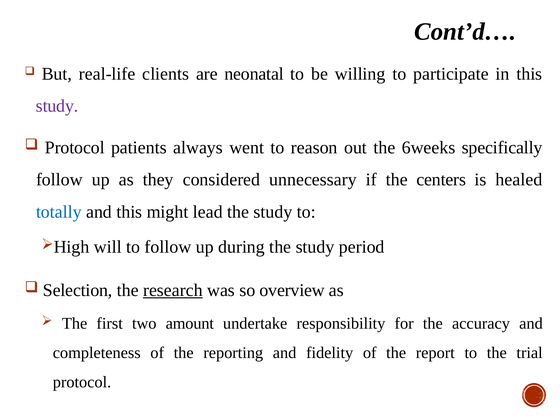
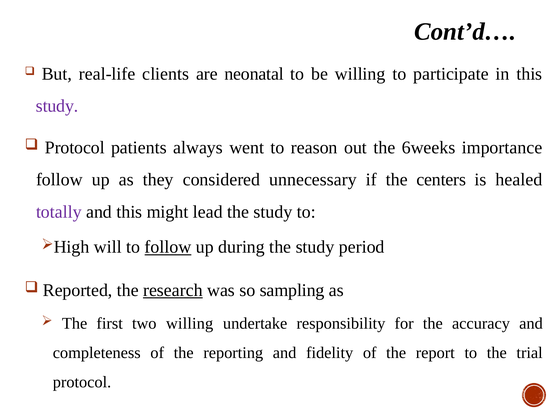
specifically: specifically -> importance
totally colour: blue -> purple
follow at (168, 247) underline: none -> present
Selection: Selection -> Reported
overview: overview -> sampling
two amount: amount -> willing
